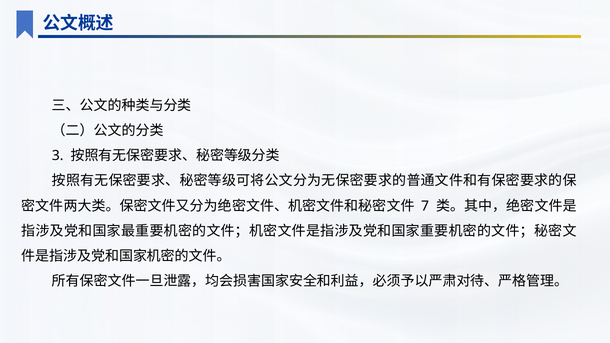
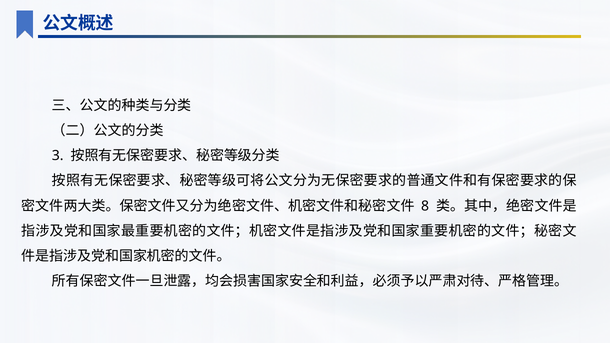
7: 7 -> 8
